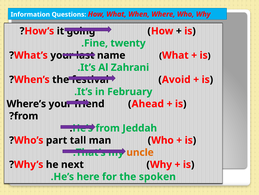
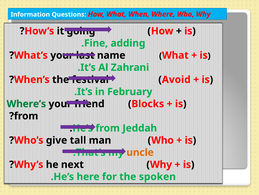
twenty: twenty -> adding
Where’s colour: black -> green
Ahead: Ahead -> Blocks
part: part -> give
